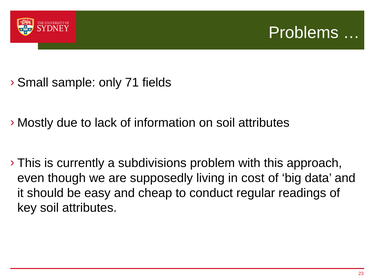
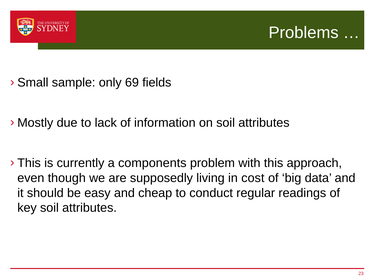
71: 71 -> 69
subdivisions: subdivisions -> components
